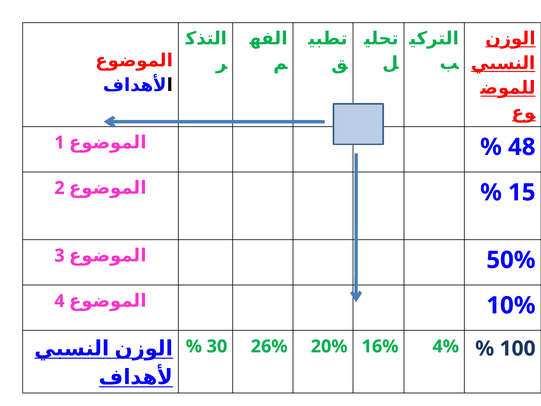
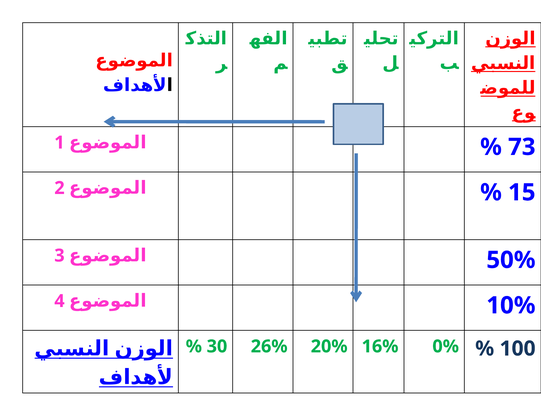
48: 48 -> 73
4%: 4% -> 0%
